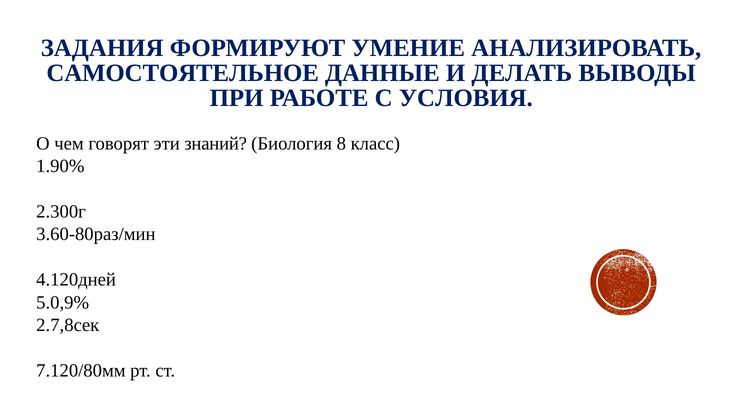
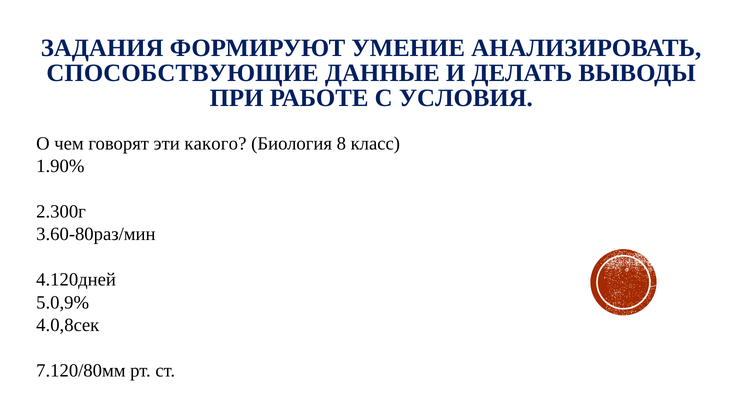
САМОСТОЯТЕЛЬНОЕ: САМОСТОЯТЕЛЬНОЕ -> СПОСОБСТВУЮЩИЕ
знаний: знаний -> какого
2.7,8сек: 2.7,8сек -> 4.0,8сек
